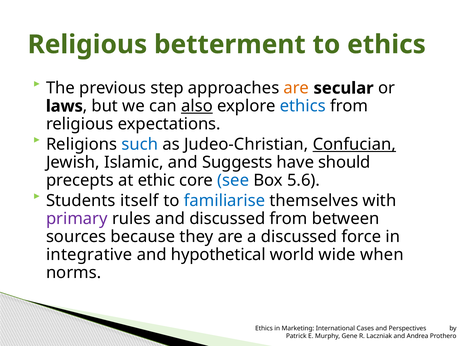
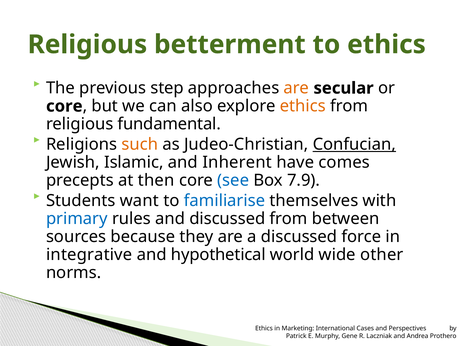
laws at (64, 106): laws -> core
also underline: present -> none
ethics at (303, 106) colour: blue -> orange
expectations: expectations -> fundamental
such colour: blue -> orange
Suggests: Suggests -> Inherent
should: should -> comes
ethic: ethic -> then
5.6: 5.6 -> 7.9
itself: itself -> want
primary colour: purple -> blue
when: when -> other
